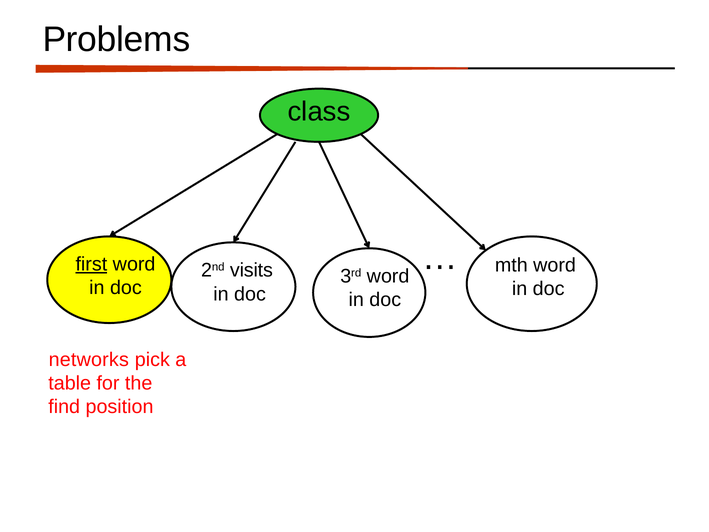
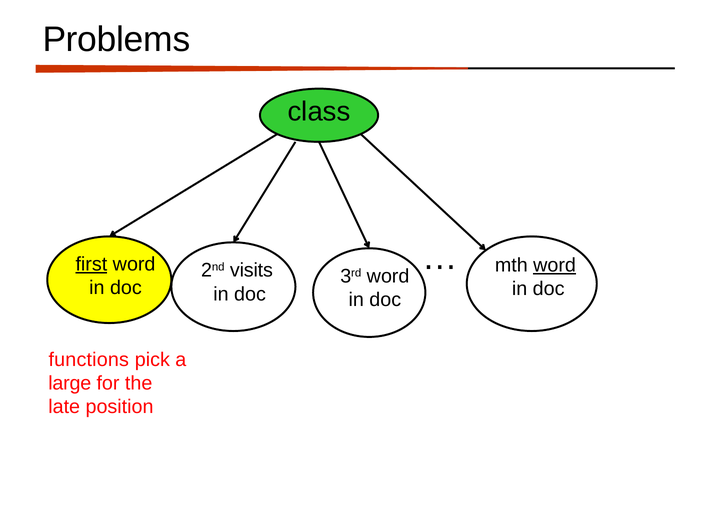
word at (555, 265) underline: none -> present
networks: networks -> functions
table: table -> large
find: find -> late
